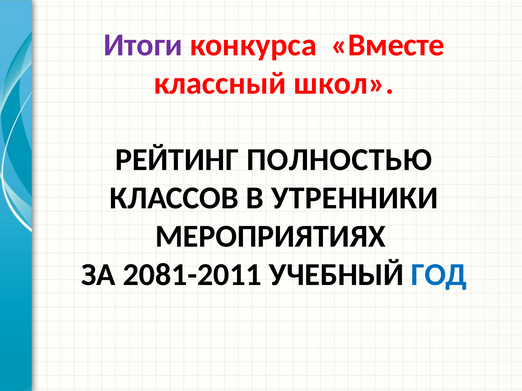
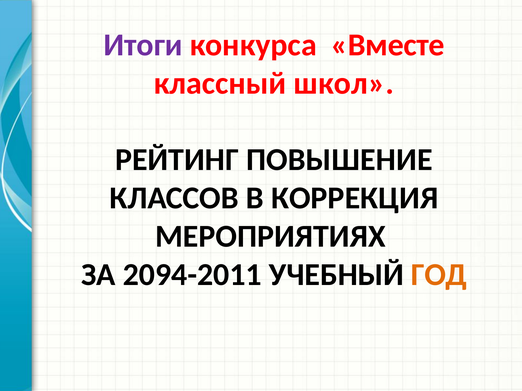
ПОЛНОСТЬЮ: ПОЛНОСТЬЮ -> ПОВЫШЕНИЕ
УТРЕННИКИ: УТРЕННИКИ -> КОРРЕКЦИЯ
2081-2011: 2081-2011 -> 2094-2011
ГОД colour: blue -> orange
